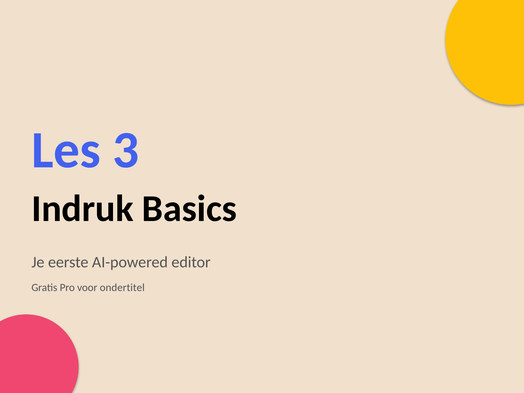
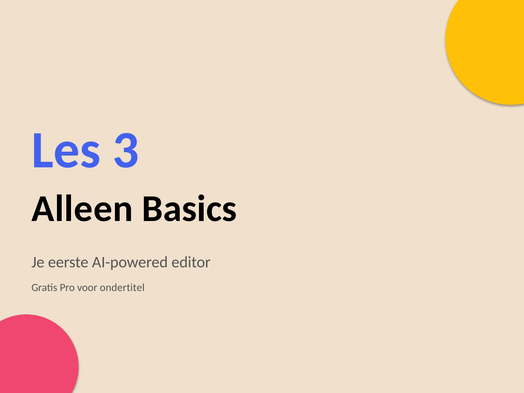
Indruk: Indruk -> Alleen
